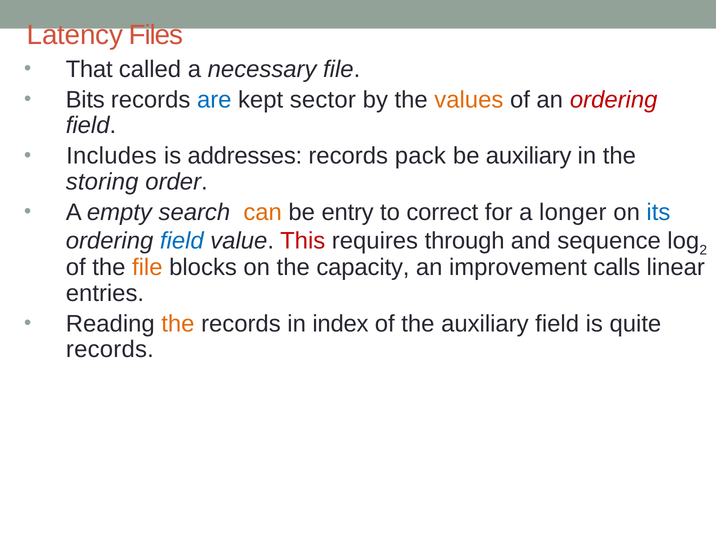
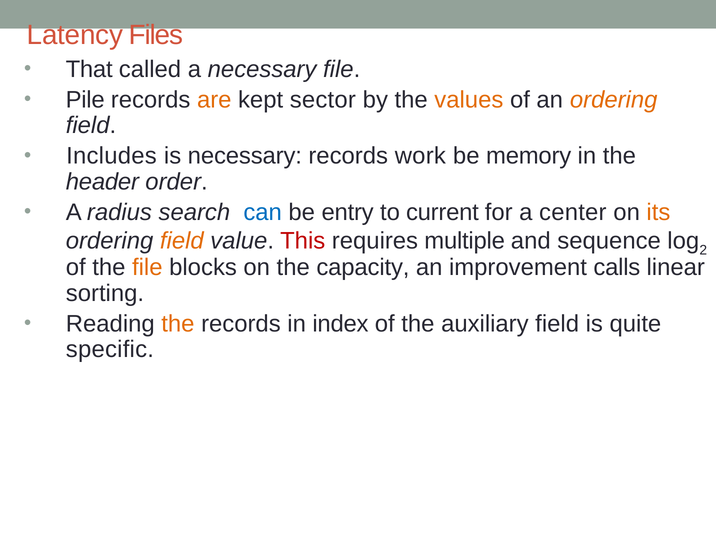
Bits: Bits -> Pile
are colour: blue -> orange
ordering at (614, 100) colour: red -> orange
is addresses: addresses -> necessary
pack: pack -> work
be auxiliary: auxiliary -> memory
storing: storing -> header
empty: empty -> radius
can colour: orange -> blue
correct: correct -> current
longer: longer -> center
its colour: blue -> orange
field at (182, 241) colour: blue -> orange
through: through -> multiple
entries: entries -> sorting
records at (110, 349): records -> specific
